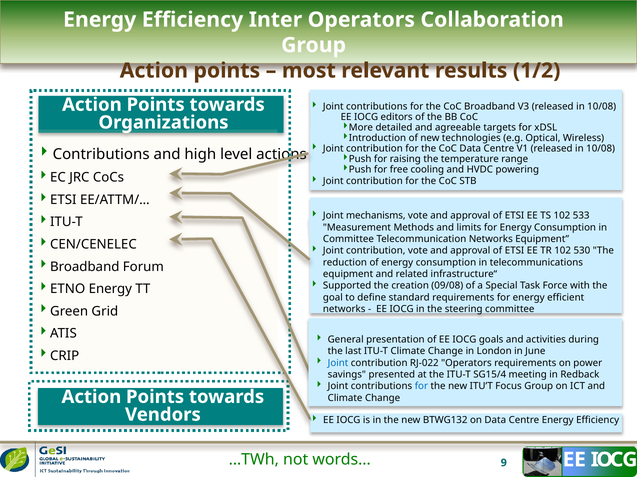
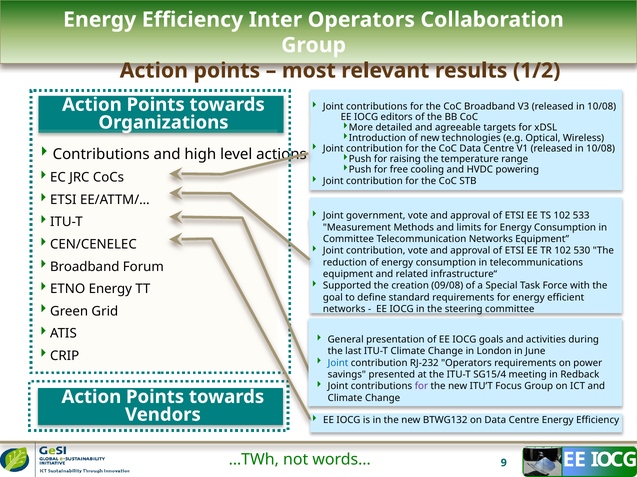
mechanisms: mechanisms -> government
RJ-022: RJ-022 -> RJ-232
for at (421, 387) colour: blue -> purple
